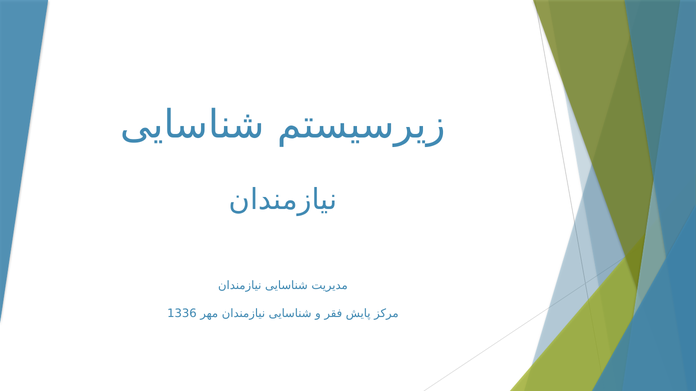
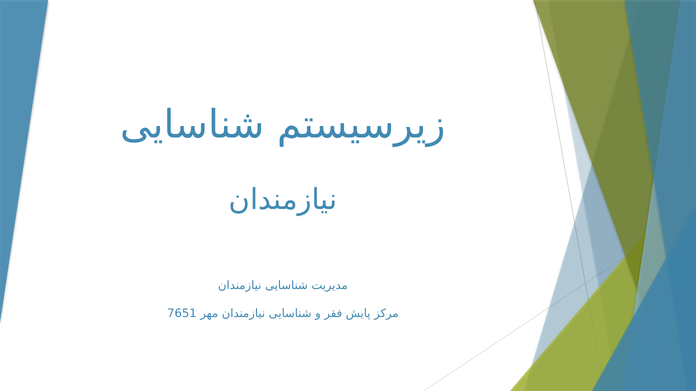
1336: 1336 -> 7651
